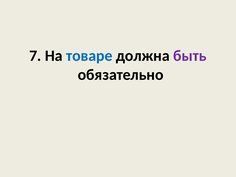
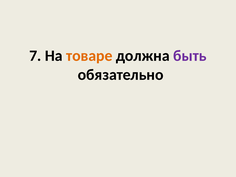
товаре colour: blue -> orange
